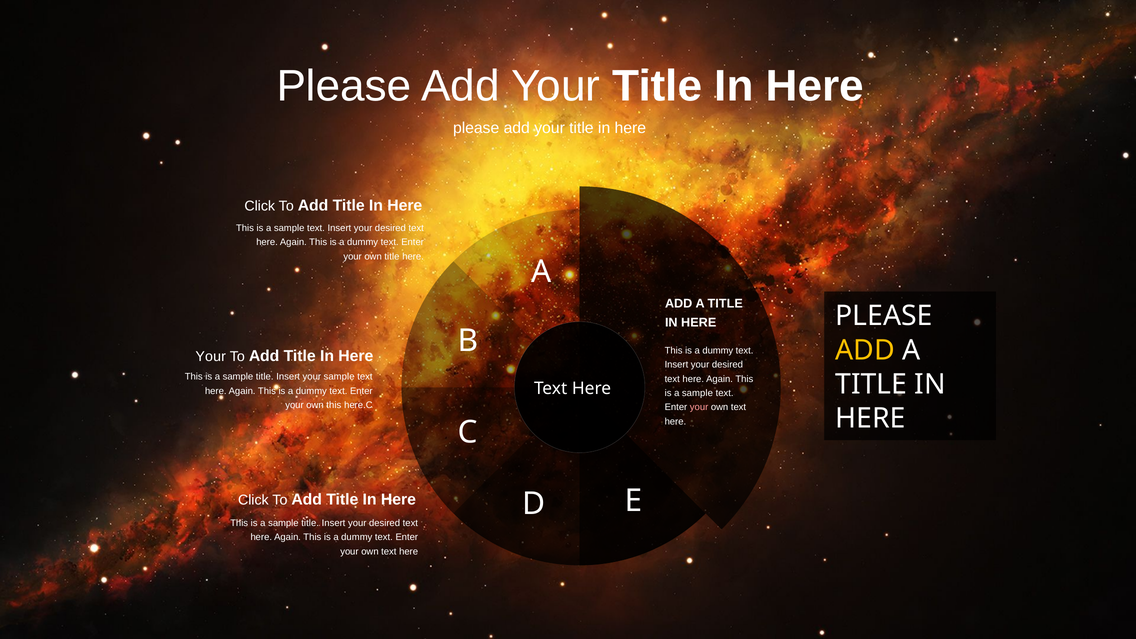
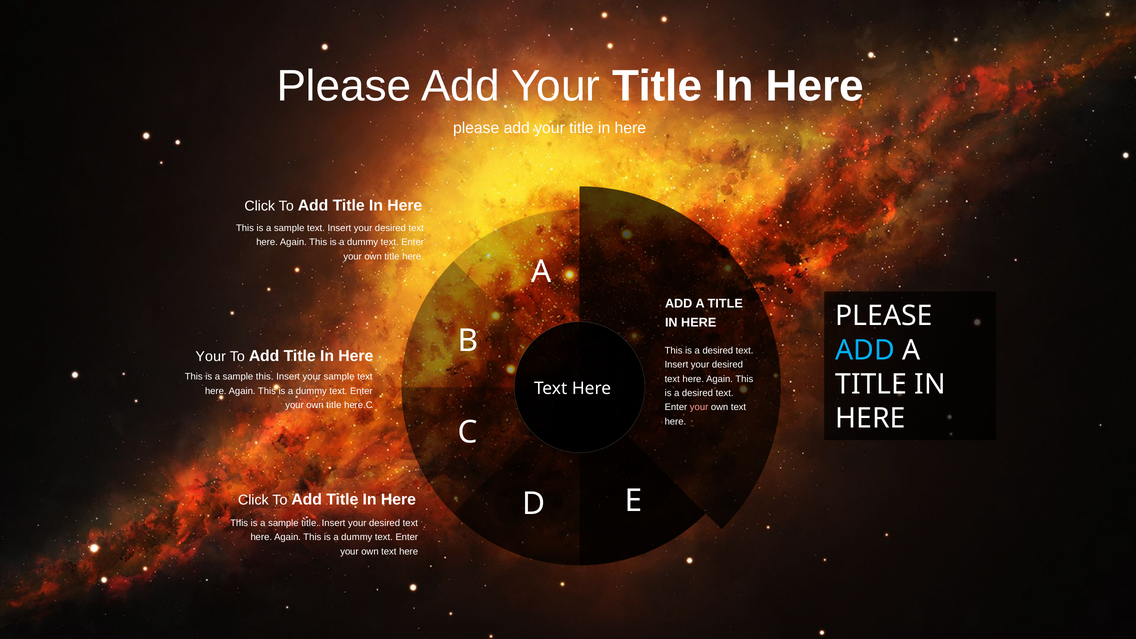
ADD at (865, 350) colour: yellow -> light blue
dummy at (718, 350): dummy -> desired
title at (265, 377): title -> this
sample at (697, 393): sample -> desired
this at (334, 405): this -> title
